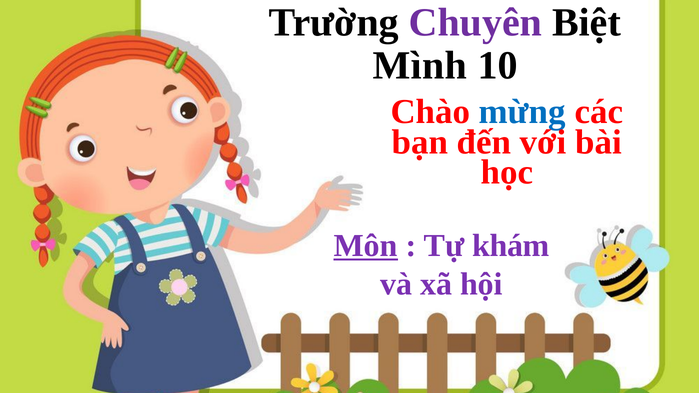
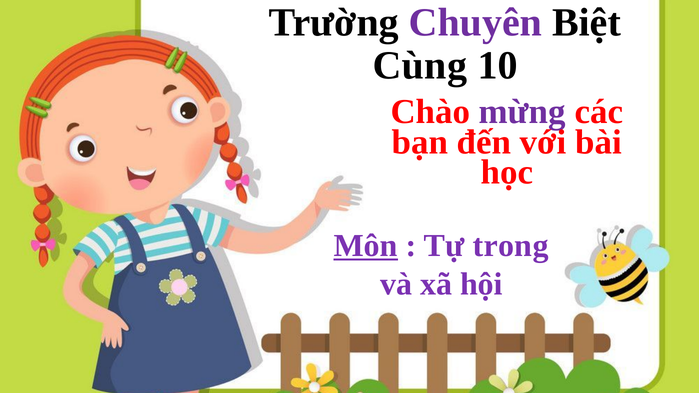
Mình: Mình -> Cùng
mừng colour: blue -> purple
khám: khám -> trong
